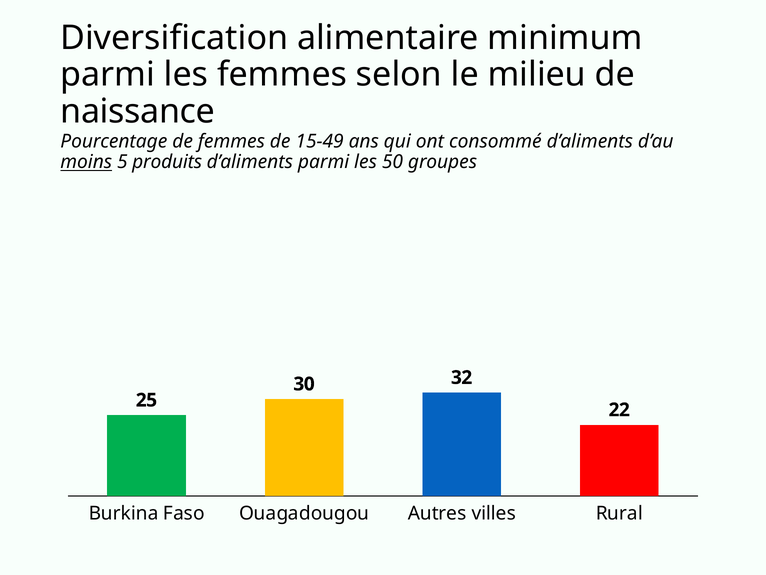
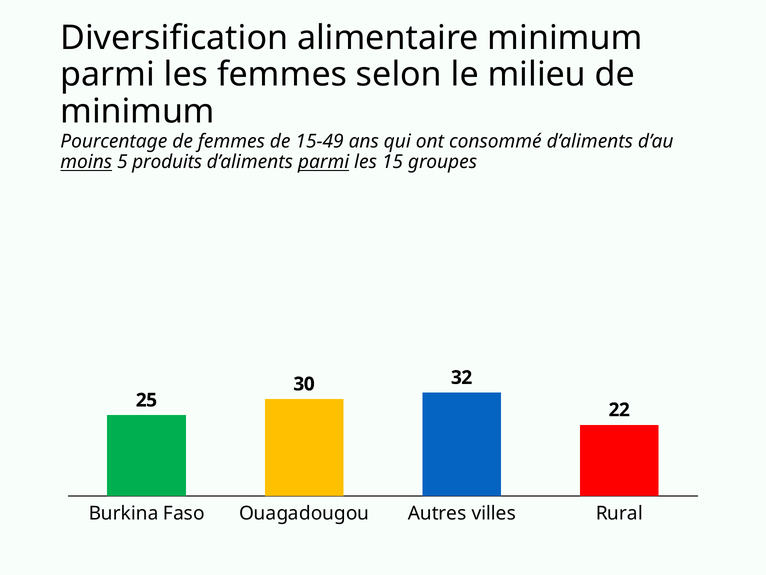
naissance at (138, 111): naissance -> minimum
parmi at (324, 162) underline: none -> present
50: 50 -> 15
